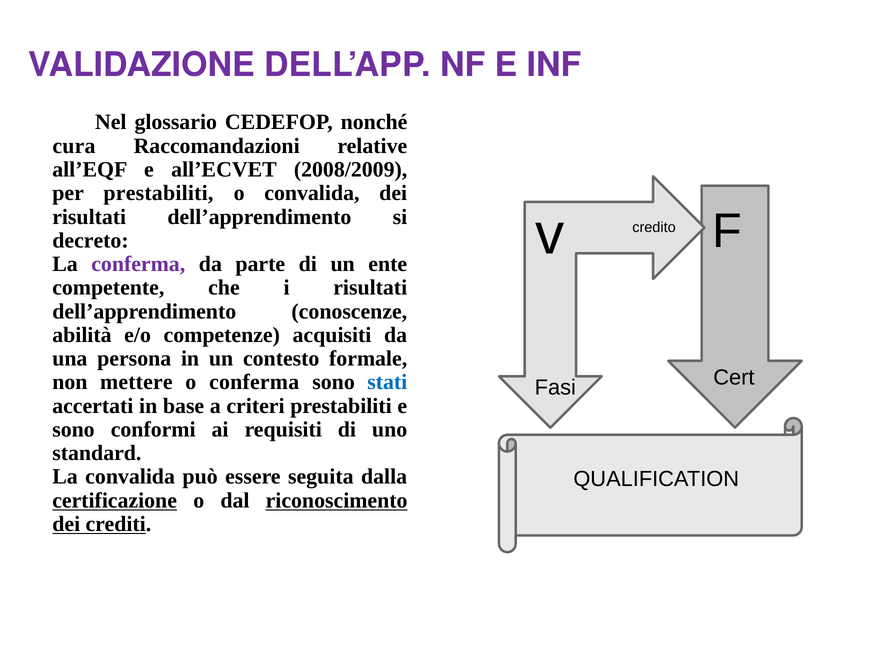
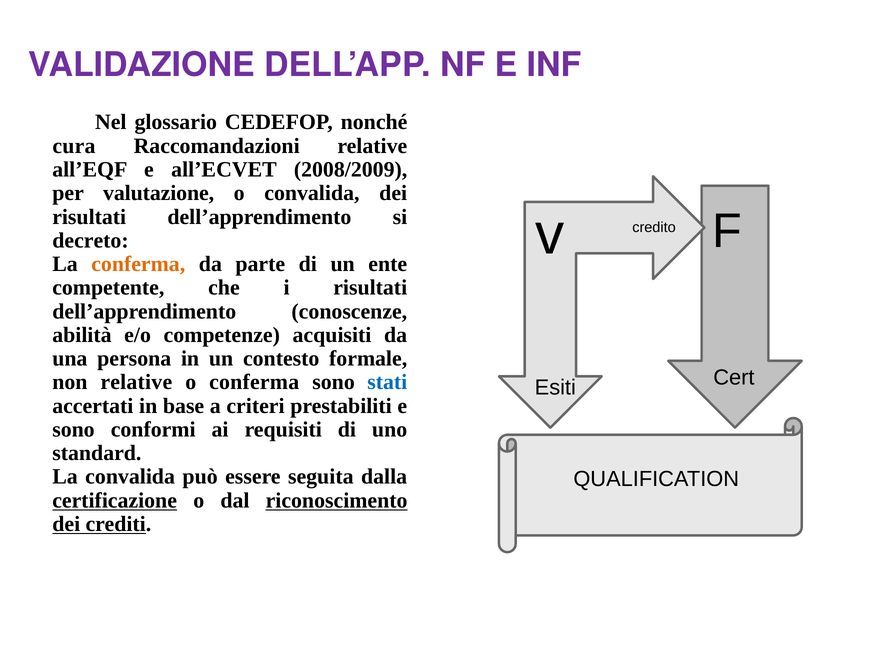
per prestabiliti: prestabiliti -> valutazione
conferma at (138, 264) colour: purple -> orange
non mettere: mettere -> relative
Fasi: Fasi -> Esiti
